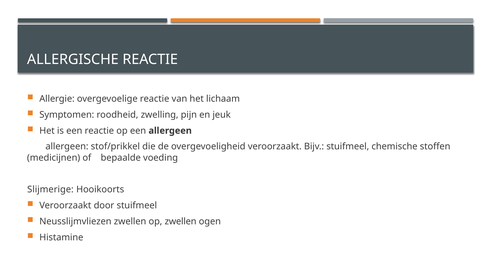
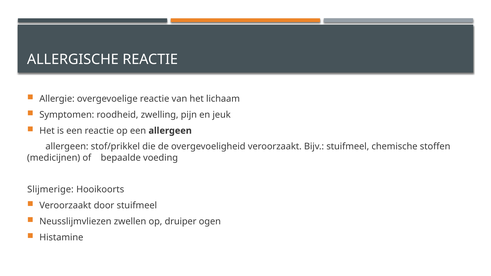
op zwellen: zwellen -> druiper
